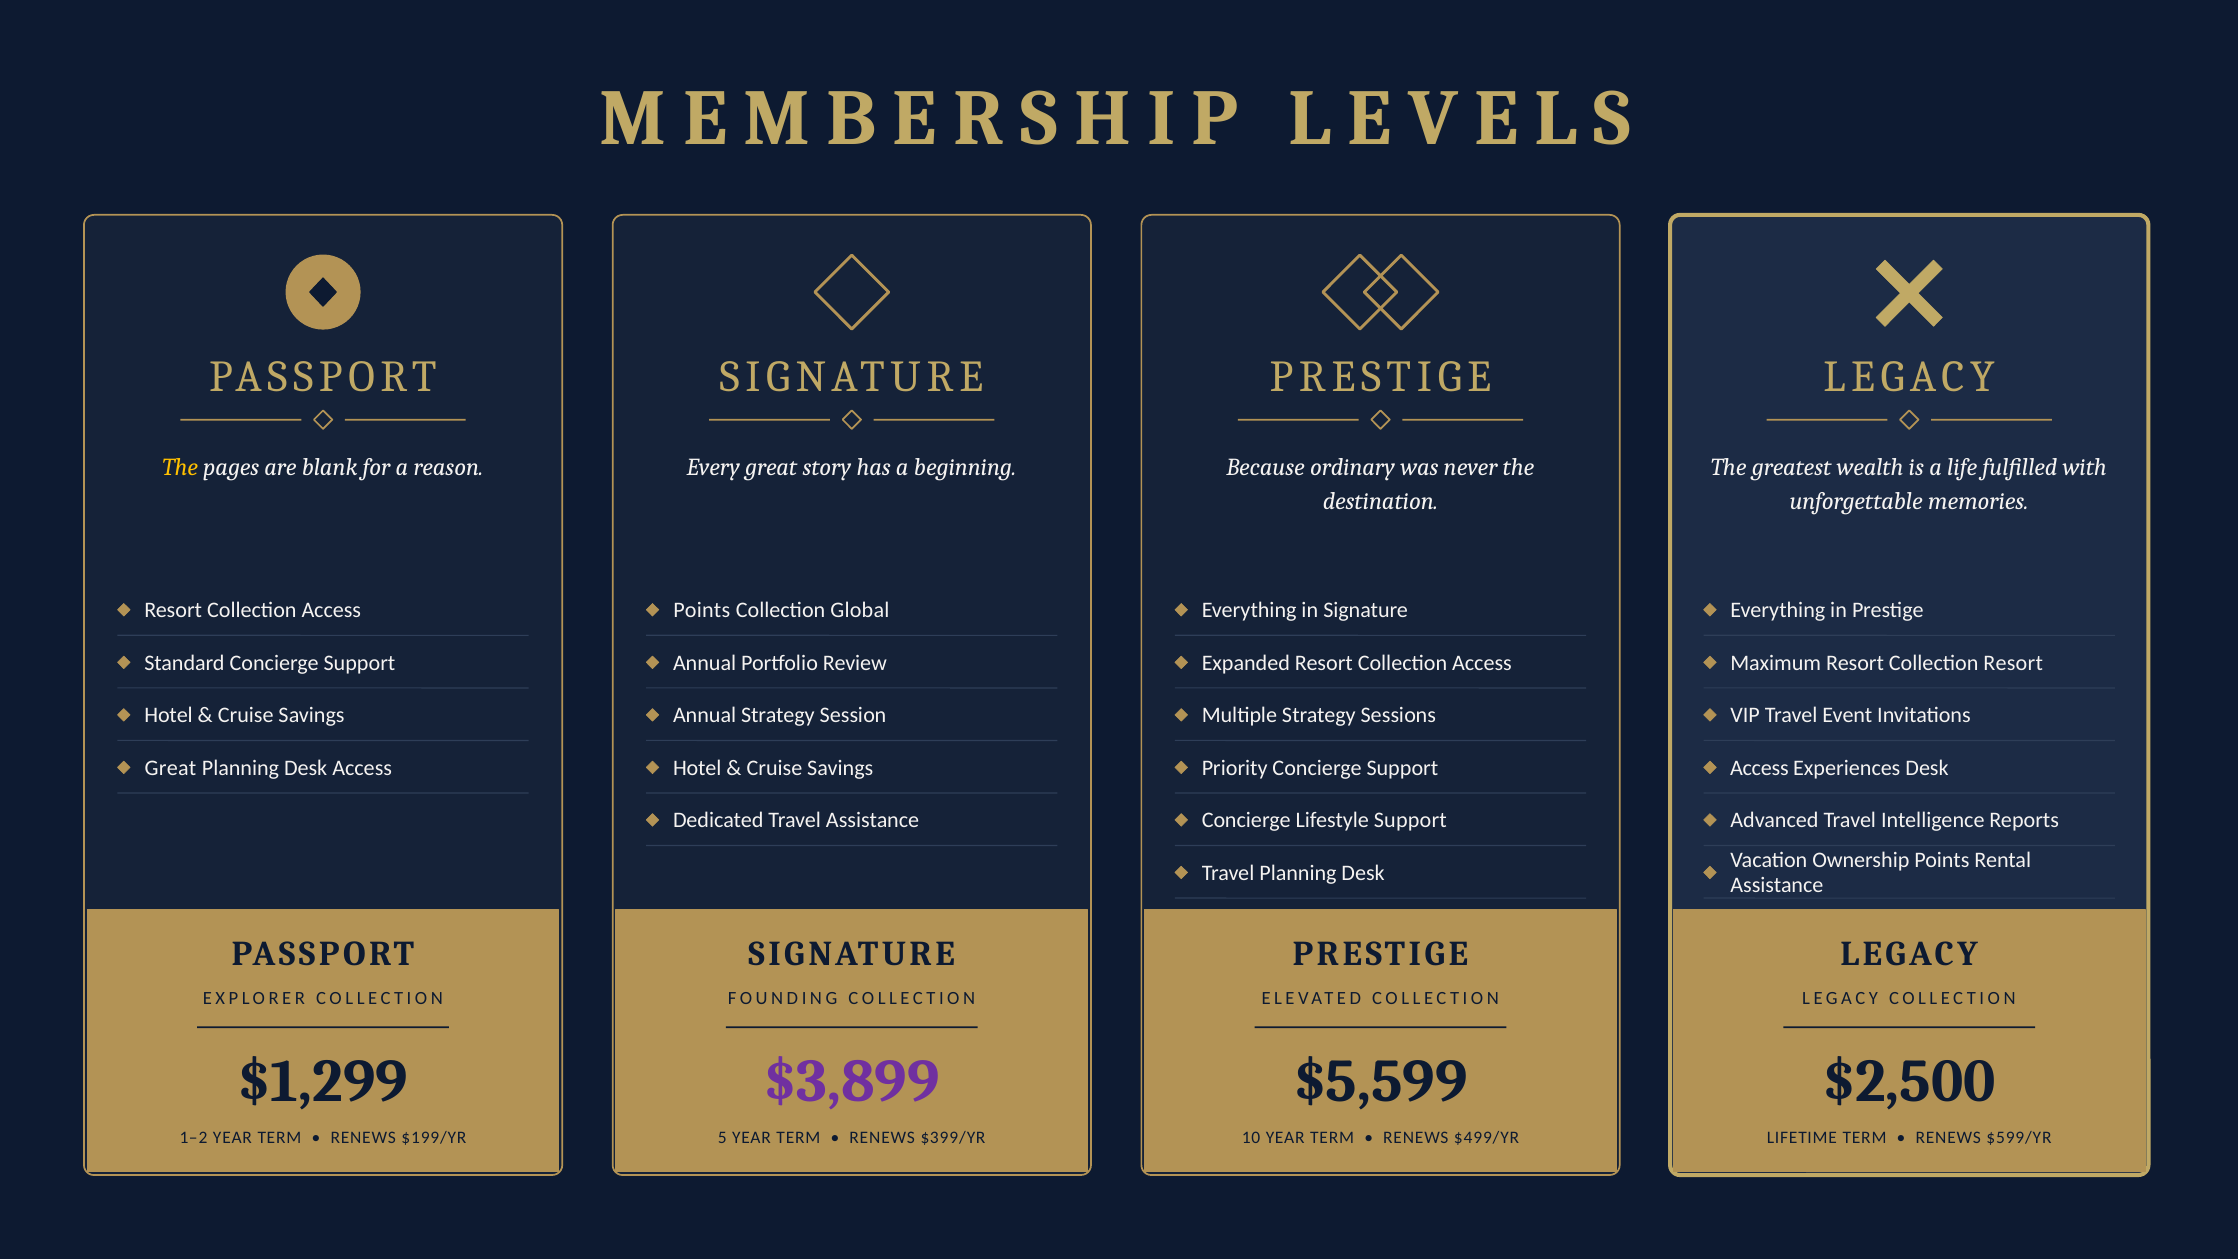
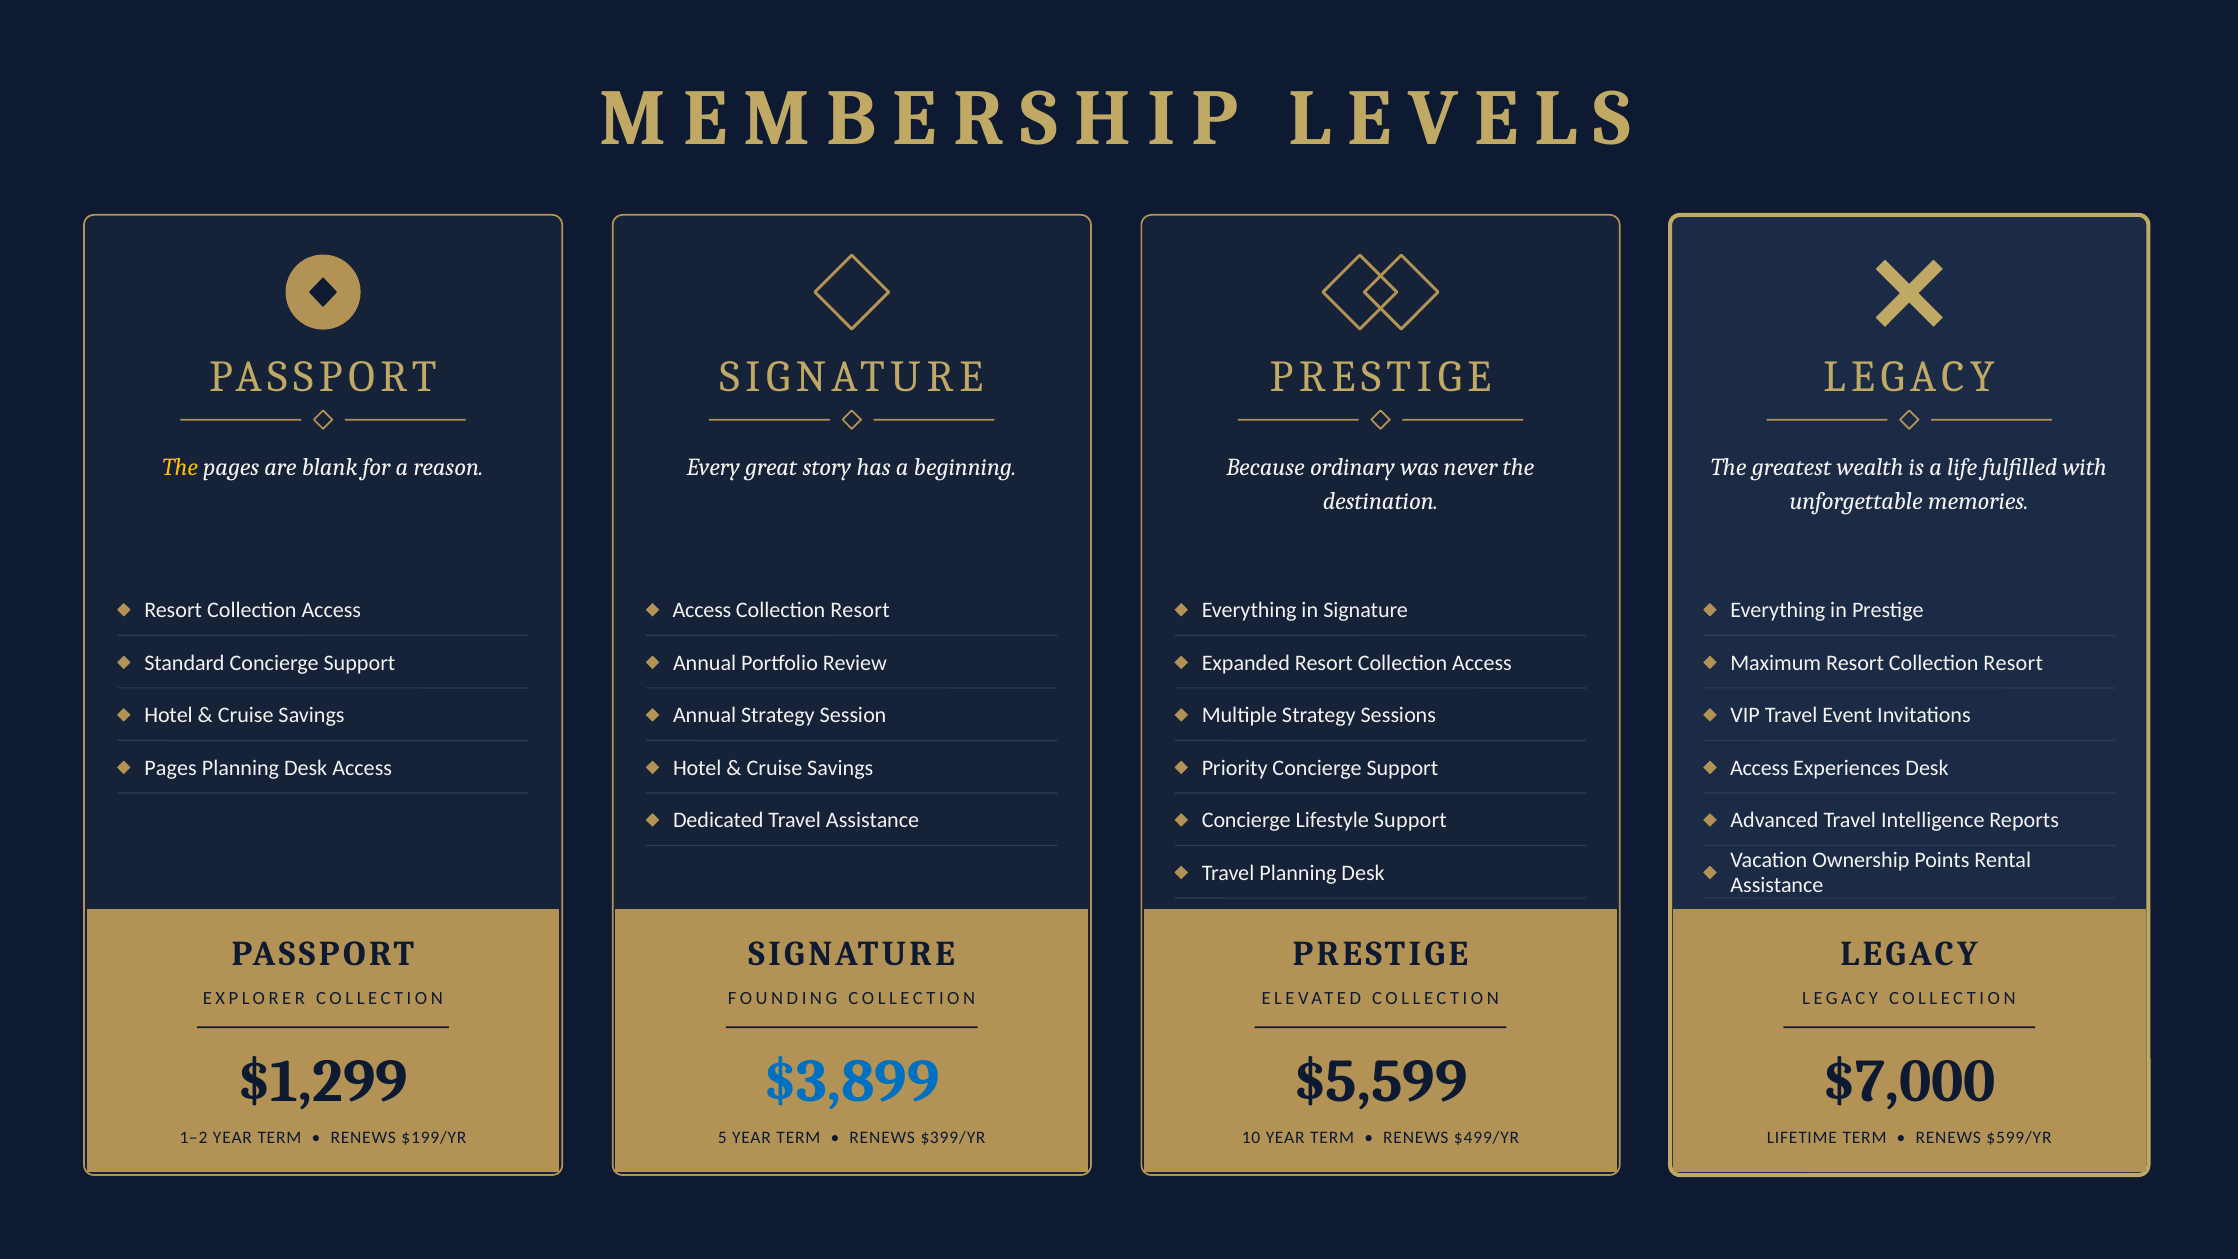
Points at (702, 610): Points -> Access
Global at (860, 610): Global -> Resort
Great at (171, 768): Great -> Pages
$3,899 colour: purple -> blue
$2,500: $2,500 -> $7,000
